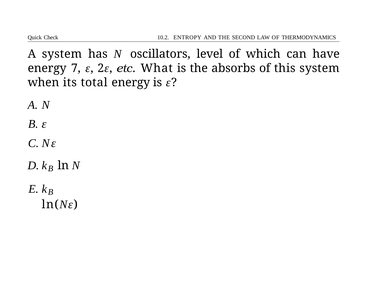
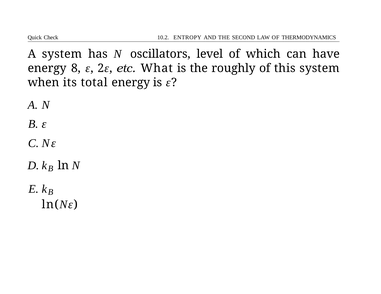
7: 7 -> 8
absorbs: absorbs -> roughly
